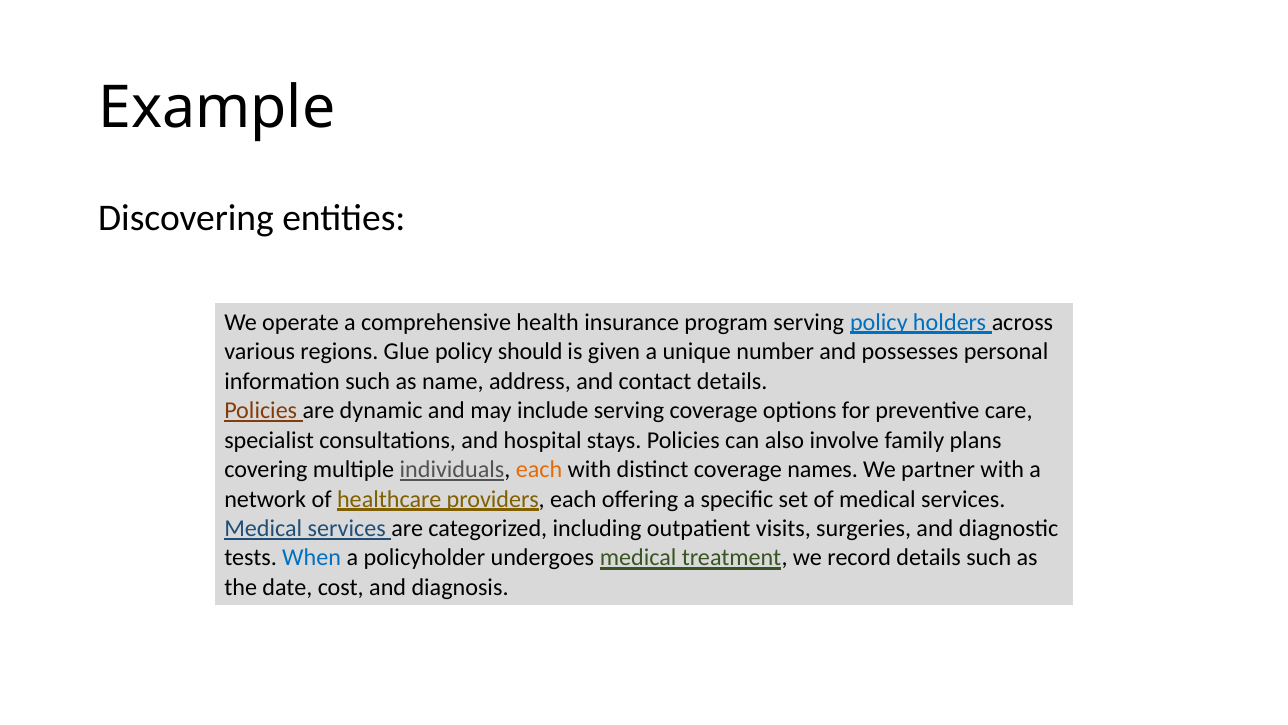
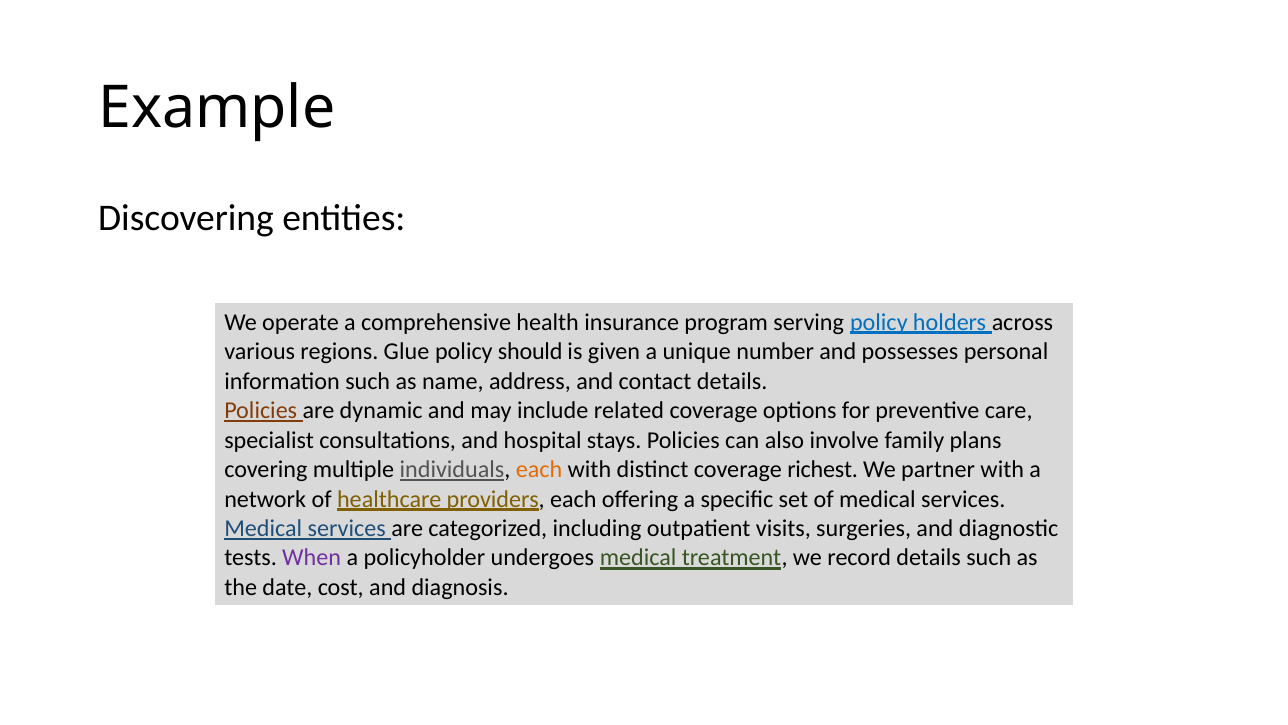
include serving: serving -> related
names: names -> richest
When colour: blue -> purple
